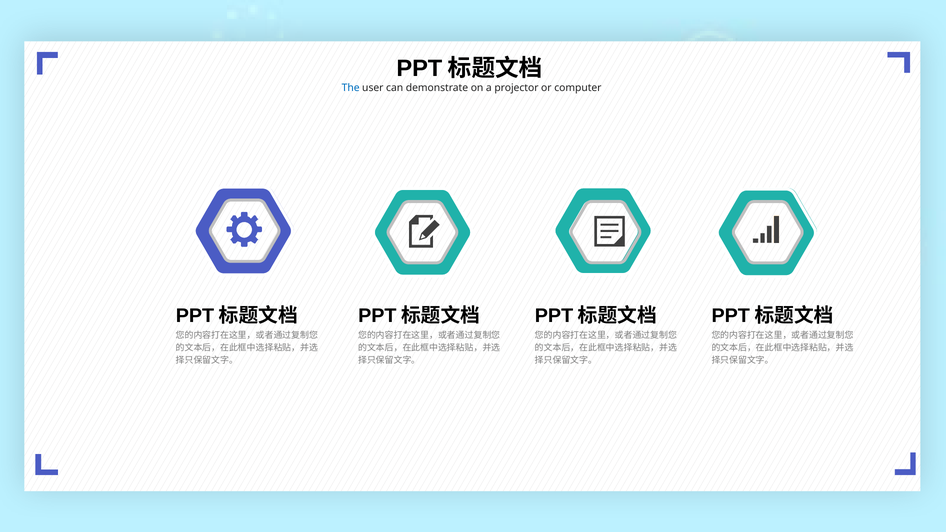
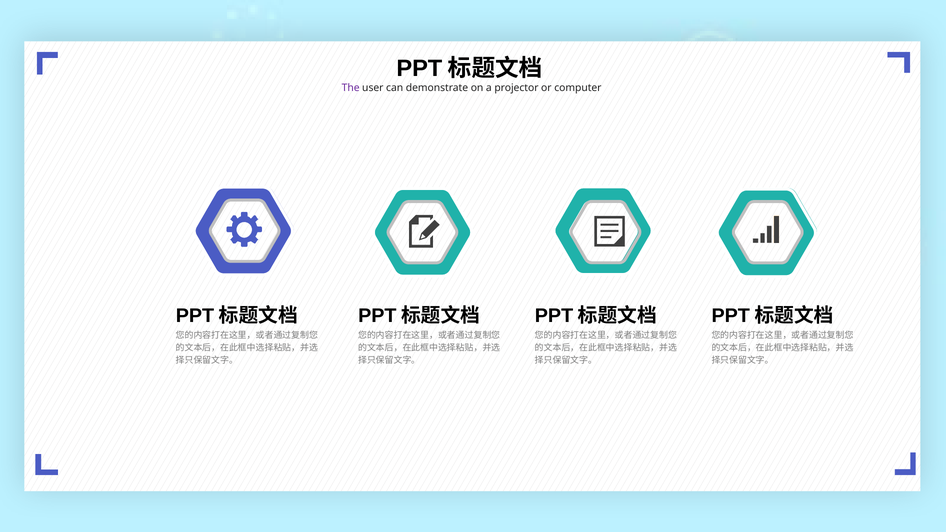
The colour: blue -> purple
